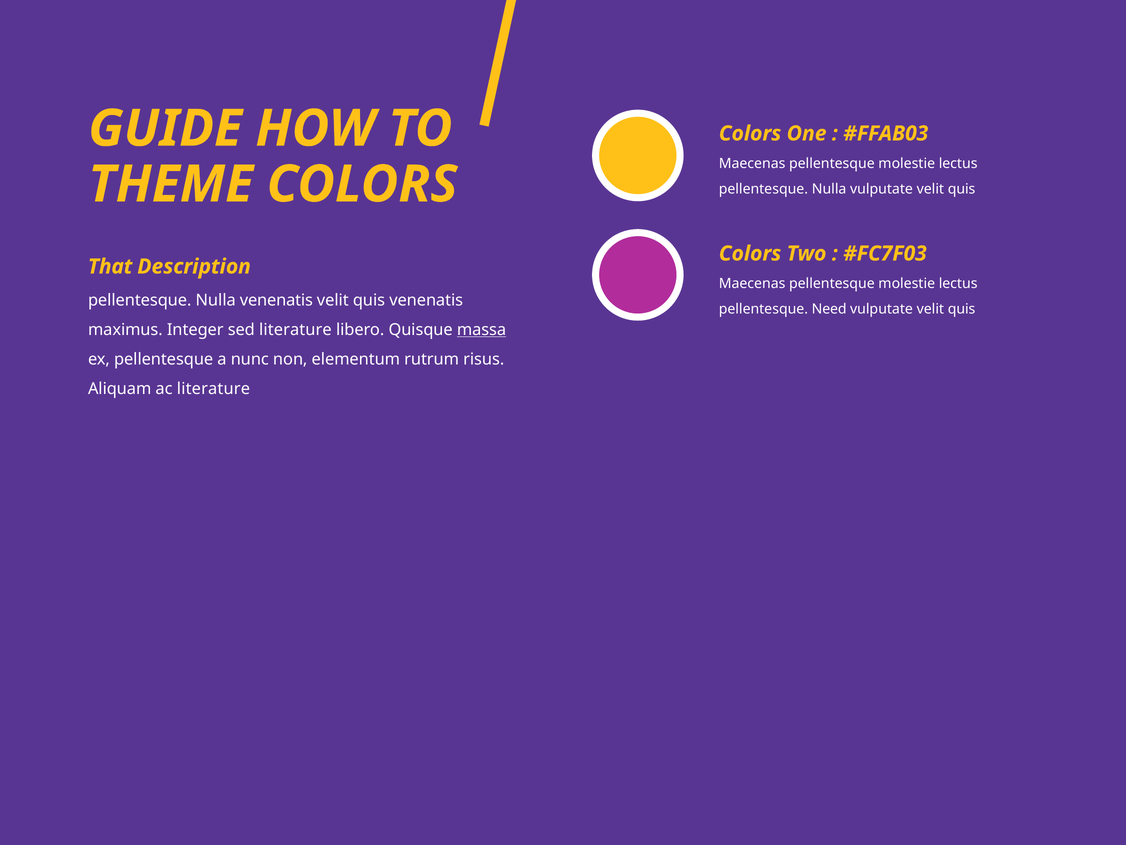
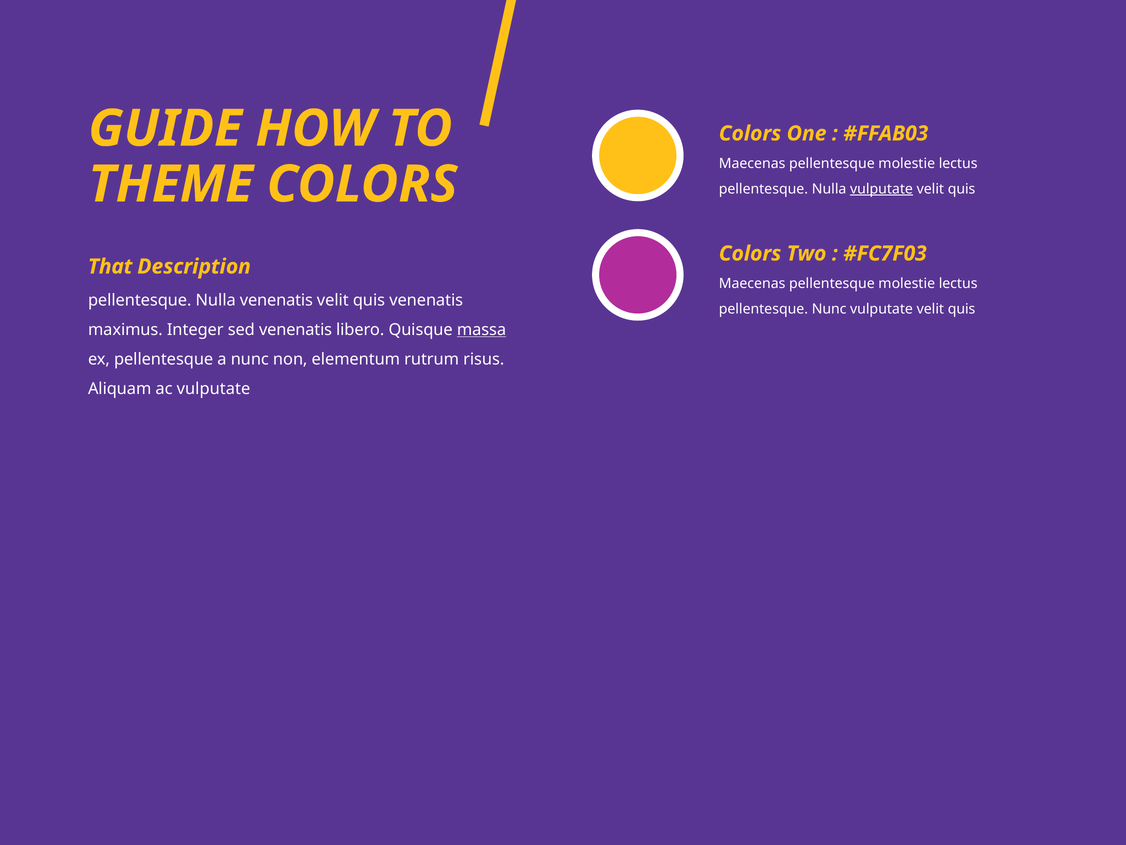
vulputate at (882, 189) underline: none -> present
pellentesque Need: Need -> Nunc
sed literature: literature -> venenatis
ac literature: literature -> vulputate
